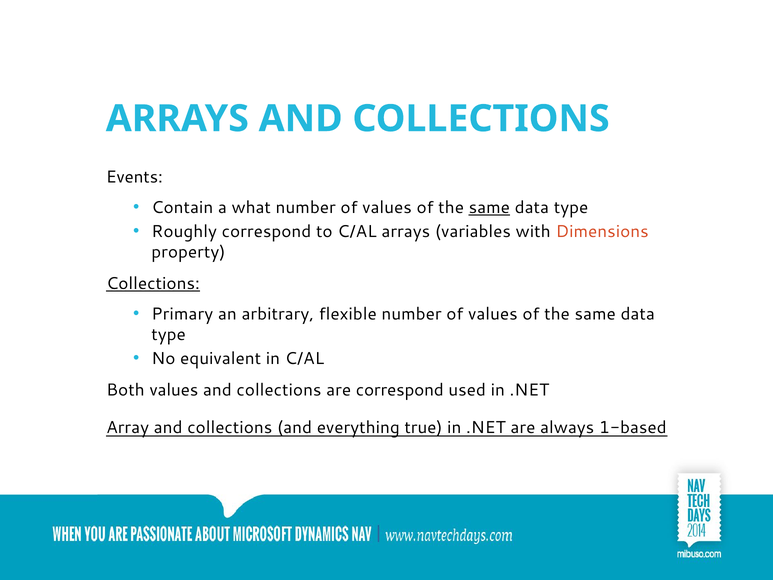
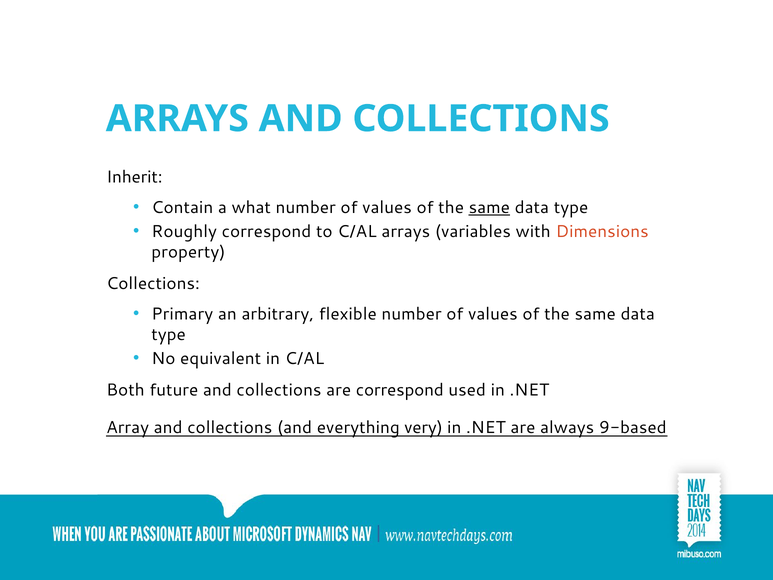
Events: Events -> Inherit
Collections at (153, 283) underline: present -> none
Both values: values -> future
true: true -> very
1-based: 1-based -> 9-based
